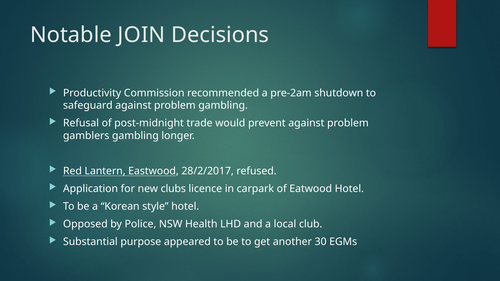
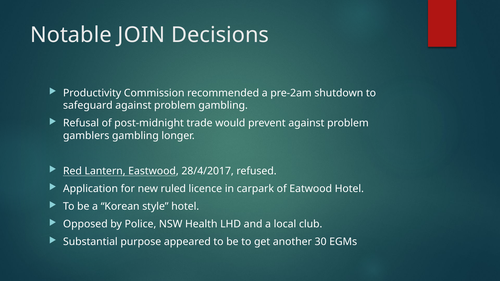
28/2/2017: 28/2/2017 -> 28/4/2017
clubs: clubs -> ruled
